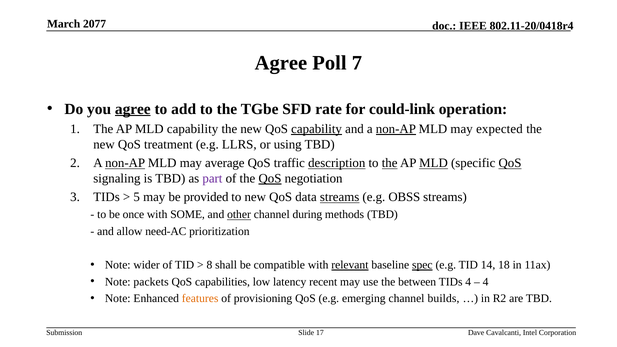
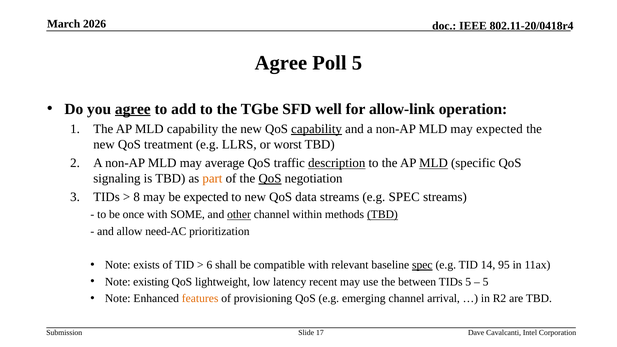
2077: 2077 -> 2026
Poll 7: 7 -> 5
rate: rate -> well
could-link: could-link -> allow-link
non-AP at (396, 129) underline: present -> none
using: using -> worst
non-AP at (125, 163) underline: present -> none
the at (390, 163) underline: present -> none
QoS at (510, 163) underline: present -> none
part colour: purple -> orange
5: 5 -> 8
be provided: provided -> expected
streams at (340, 197) underline: present -> none
e.g OBSS: OBSS -> SPEC
during: during -> within
TBD at (382, 215) underline: none -> present
wider: wider -> exists
8: 8 -> 6
relevant underline: present -> none
18: 18 -> 95
packets: packets -> existing
capabilities: capabilities -> lightweight
TIDs 4: 4 -> 5
4 at (486, 282): 4 -> 5
builds: builds -> arrival
